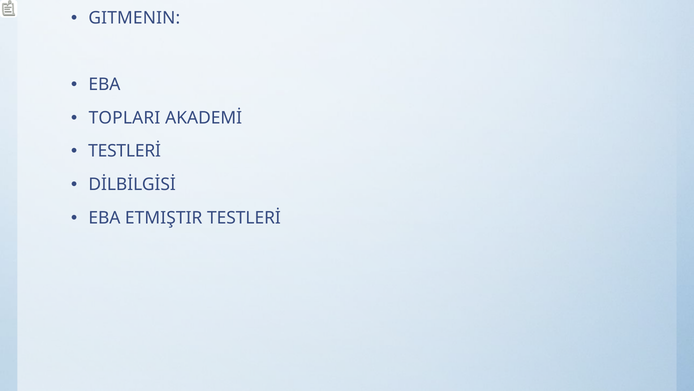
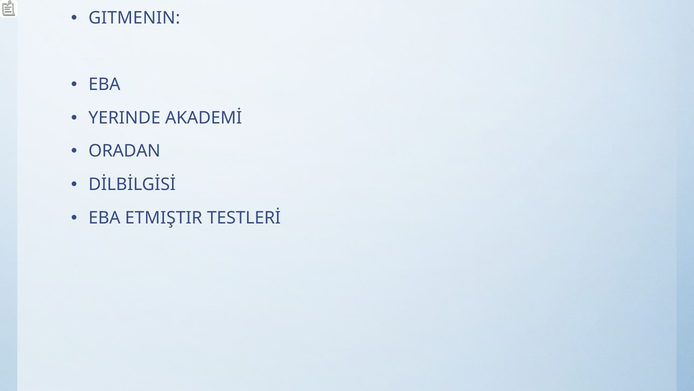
TOPLARI: TOPLARI -> YERINDE
TESTLERİ at (125, 151): TESTLERİ -> ORADAN
